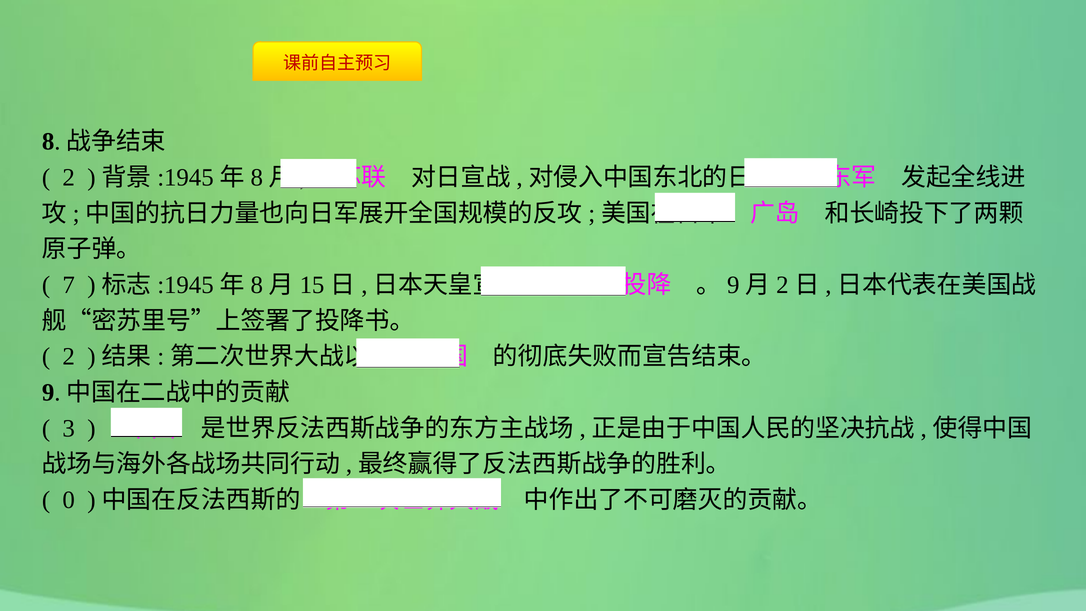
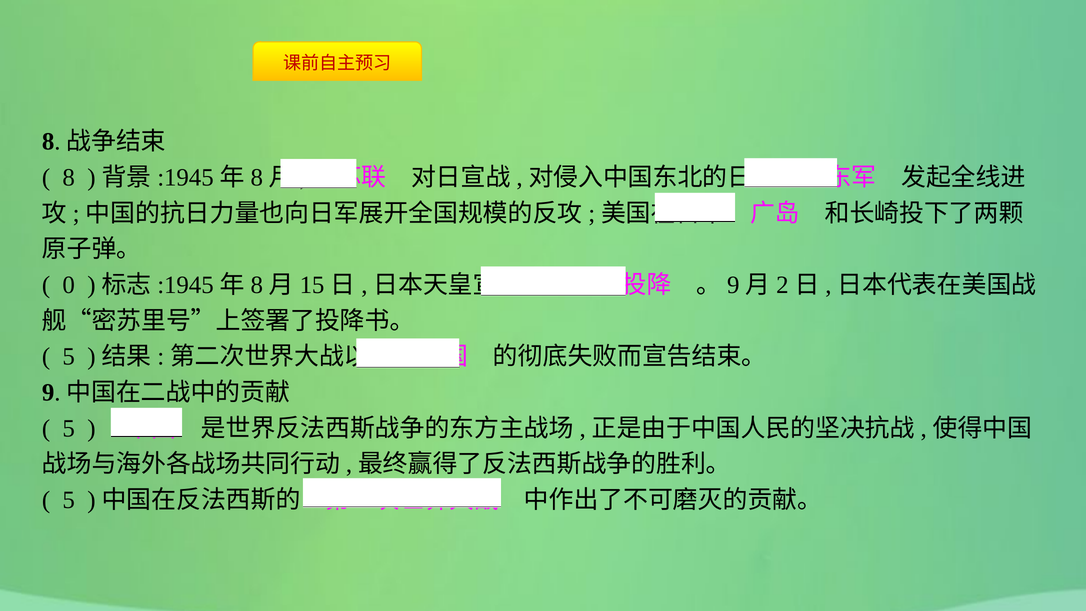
2 at (69, 178): 2 -> 8
7: 7 -> 0
2 at (69, 357): 2 -> 5
3 at (69, 428): 3 -> 5
0 at (69, 500): 0 -> 5
